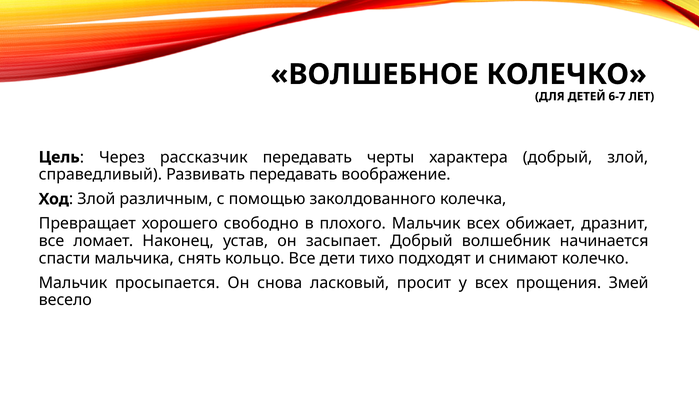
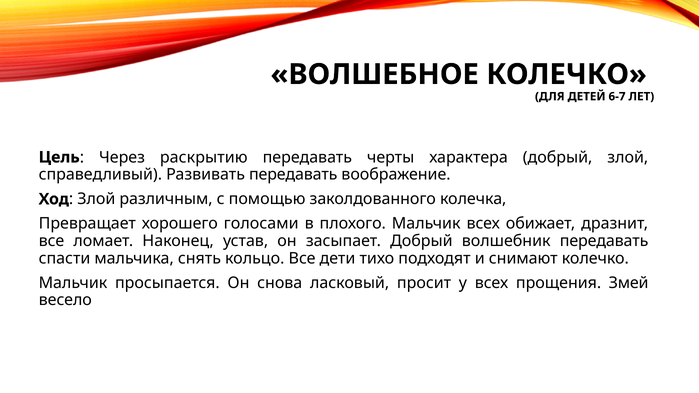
рассказчик: рассказчик -> раскрытию
свободно: свободно -> голосами
волшебник начинается: начинается -> передавать
